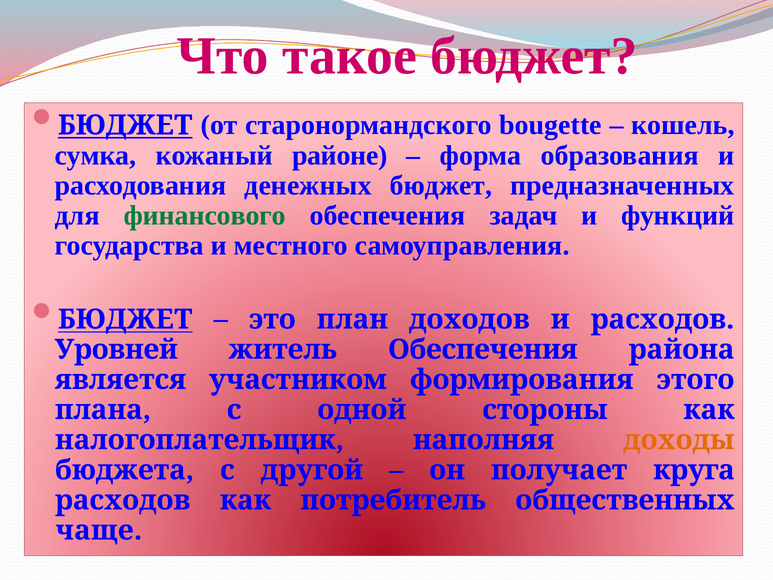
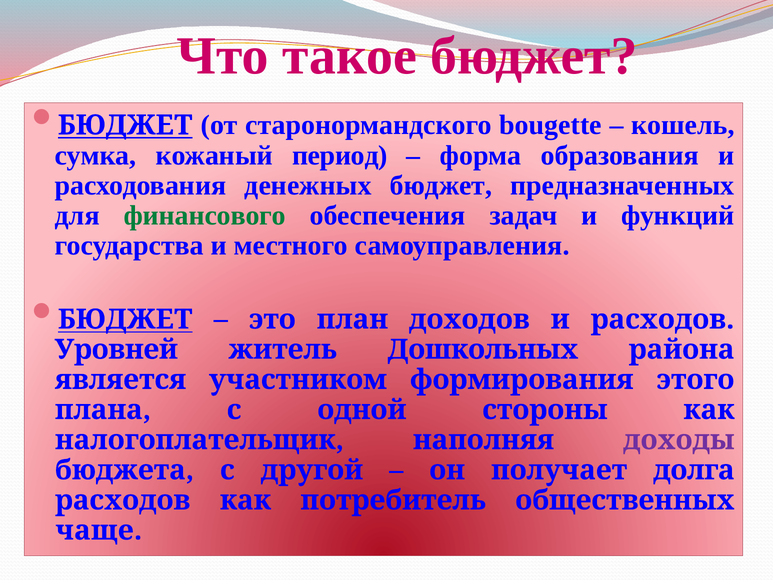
районе: районе -> период
житель Обеспечения: Обеспечения -> Дошкольных
доходы colour: orange -> purple
круга: круга -> долга
